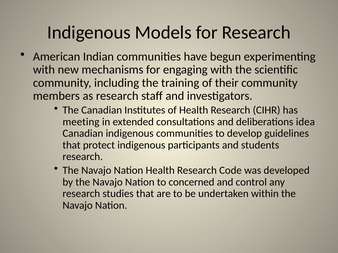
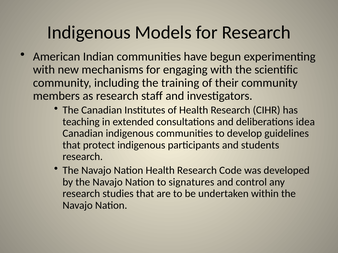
meeting: meeting -> teaching
concerned: concerned -> signatures
